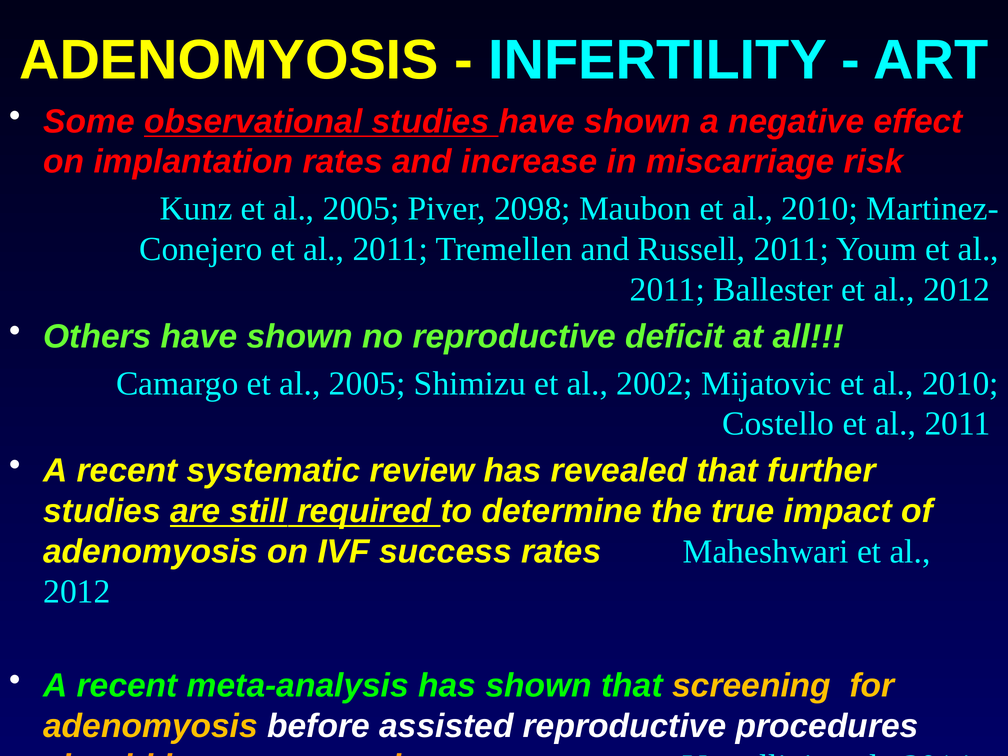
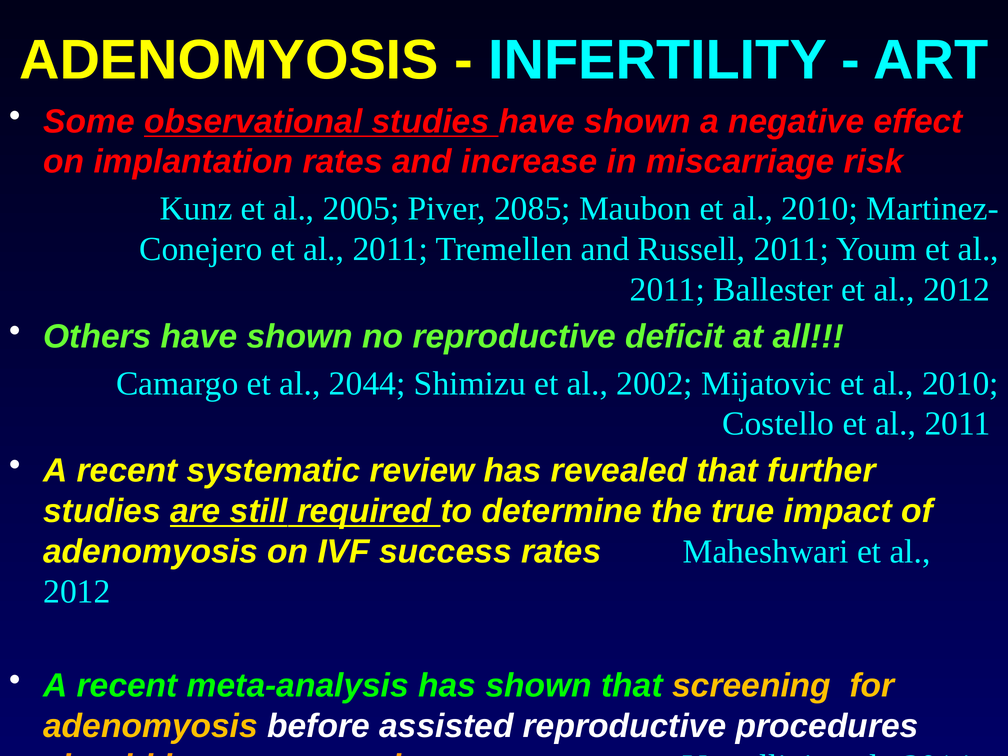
2098: 2098 -> 2085
Camargo et al 2005: 2005 -> 2044
